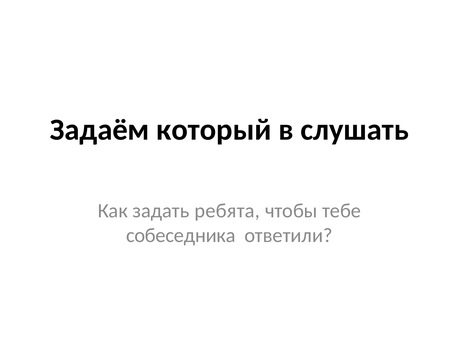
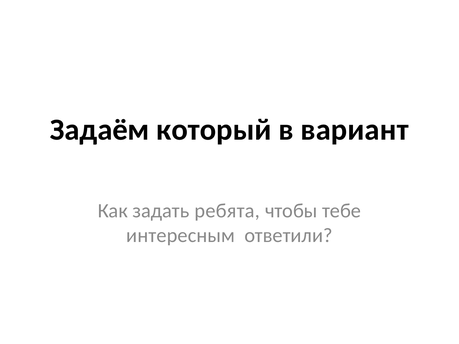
слушать: слушать -> вариант
собеседника: собеседника -> интересным
